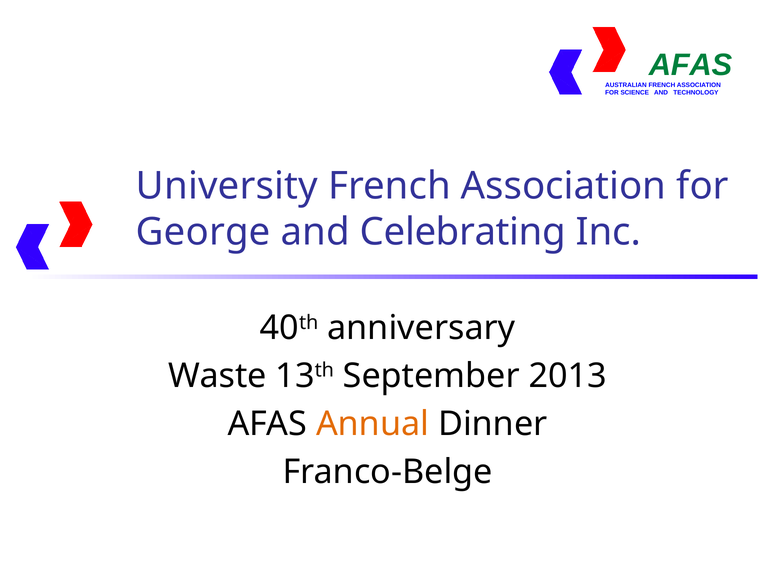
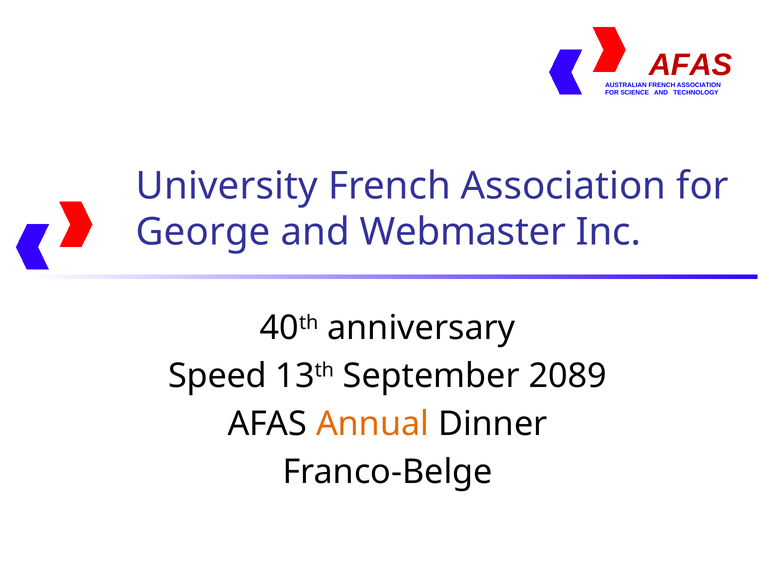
AFAS at (690, 65) colour: green -> red
Celebrating: Celebrating -> Webmaster
Waste: Waste -> Speed
2013: 2013 -> 2089
